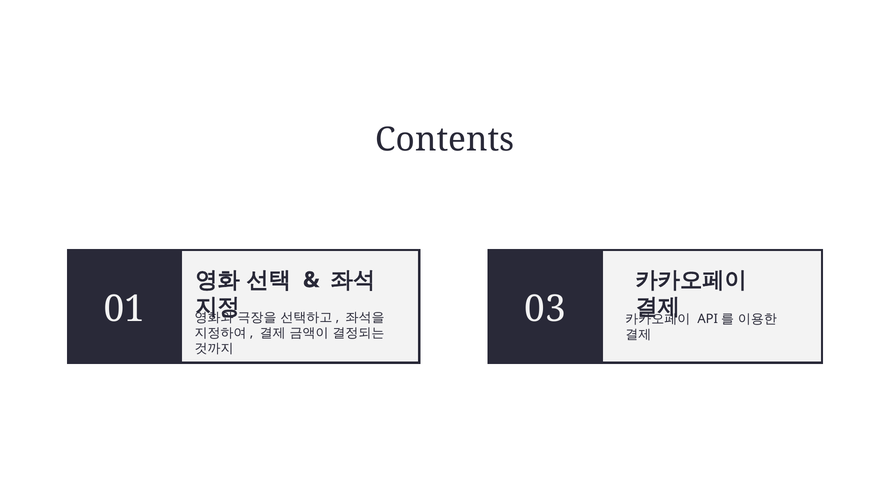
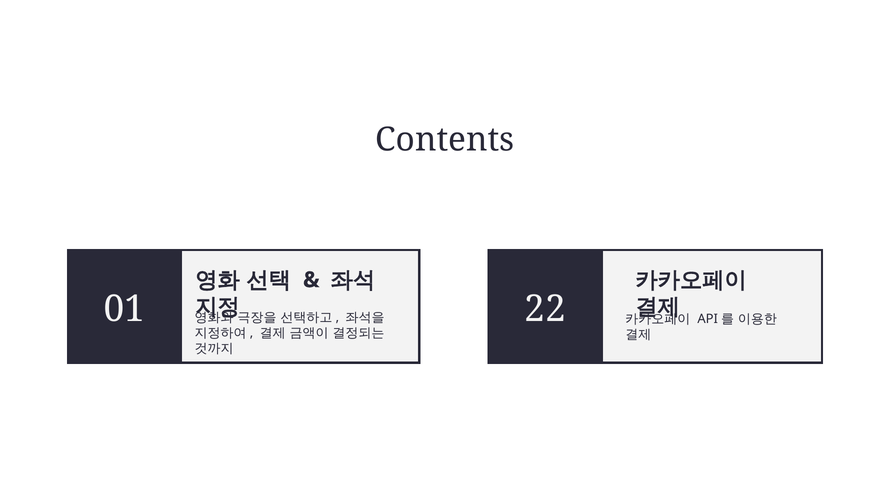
03: 03 -> 22
